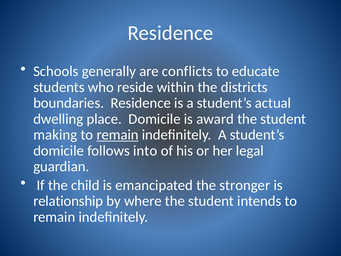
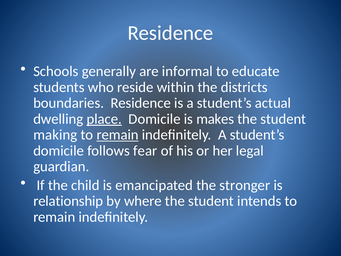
conflicts: conflicts -> informal
place underline: none -> present
award: award -> makes
into: into -> fear
